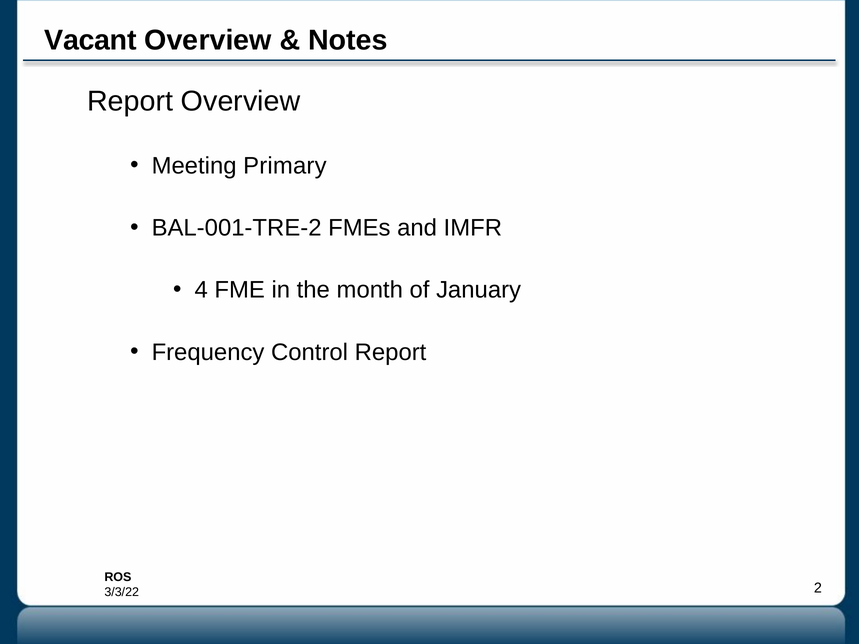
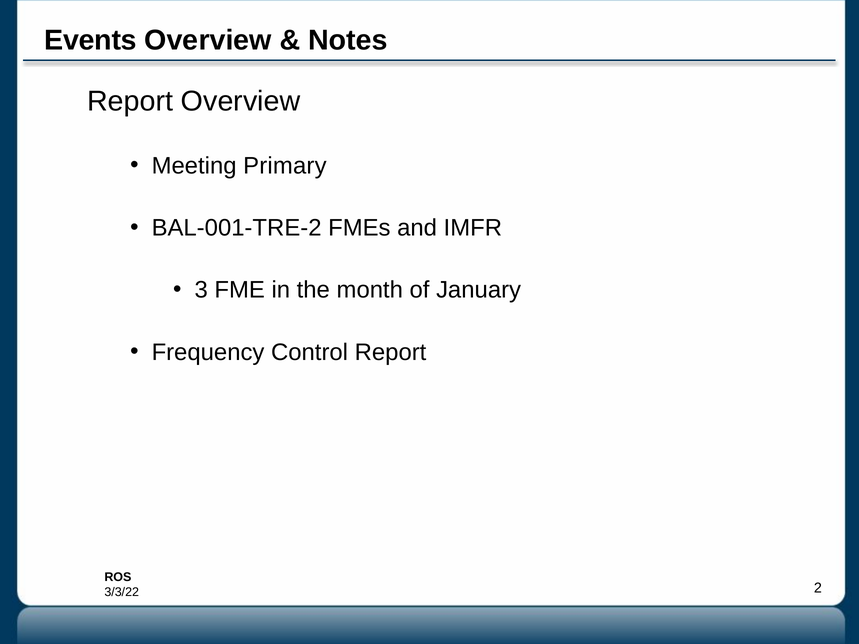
Vacant: Vacant -> Events
4: 4 -> 3
